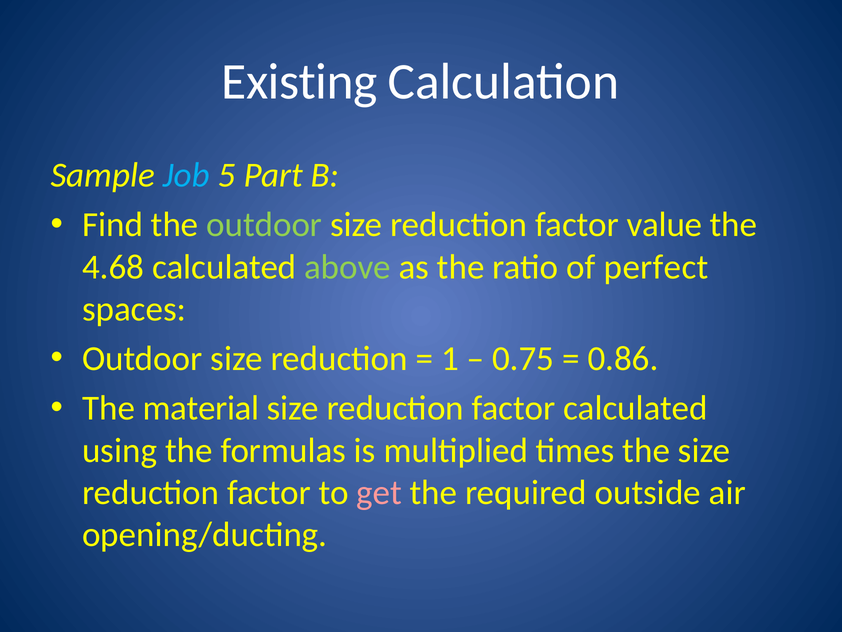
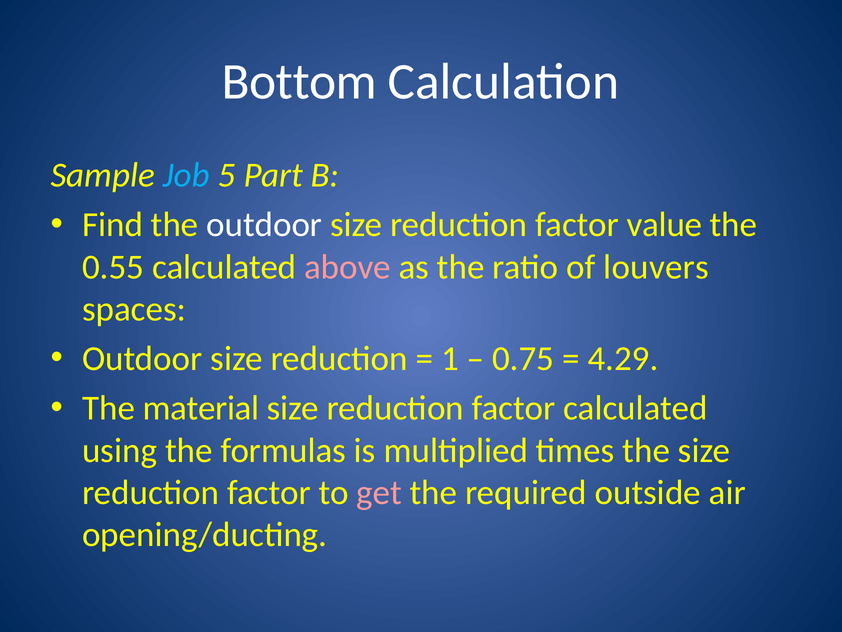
Existing: Existing -> Bottom
outdoor at (264, 225) colour: light green -> white
4.68: 4.68 -> 0.55
above colour: light green -> pink
perfect: perfect -> louvers
0.86: 0.86 -> 4.29
